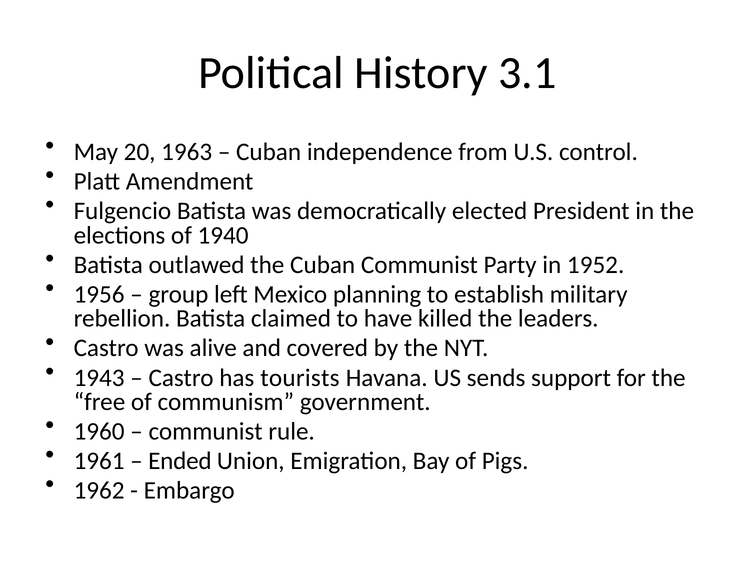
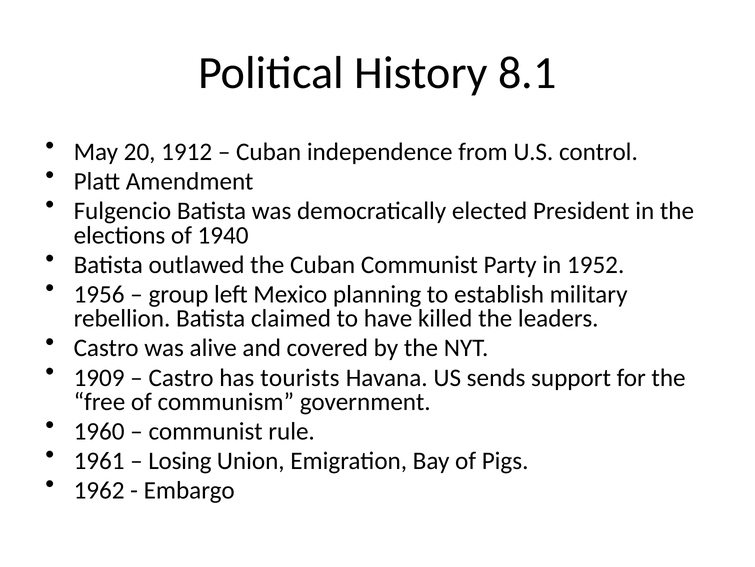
3.1: 3.1 -> 8.1
1963: 1963 -> 1912
1943: 1943 -> 1909
Ended: Ended -> Losing
